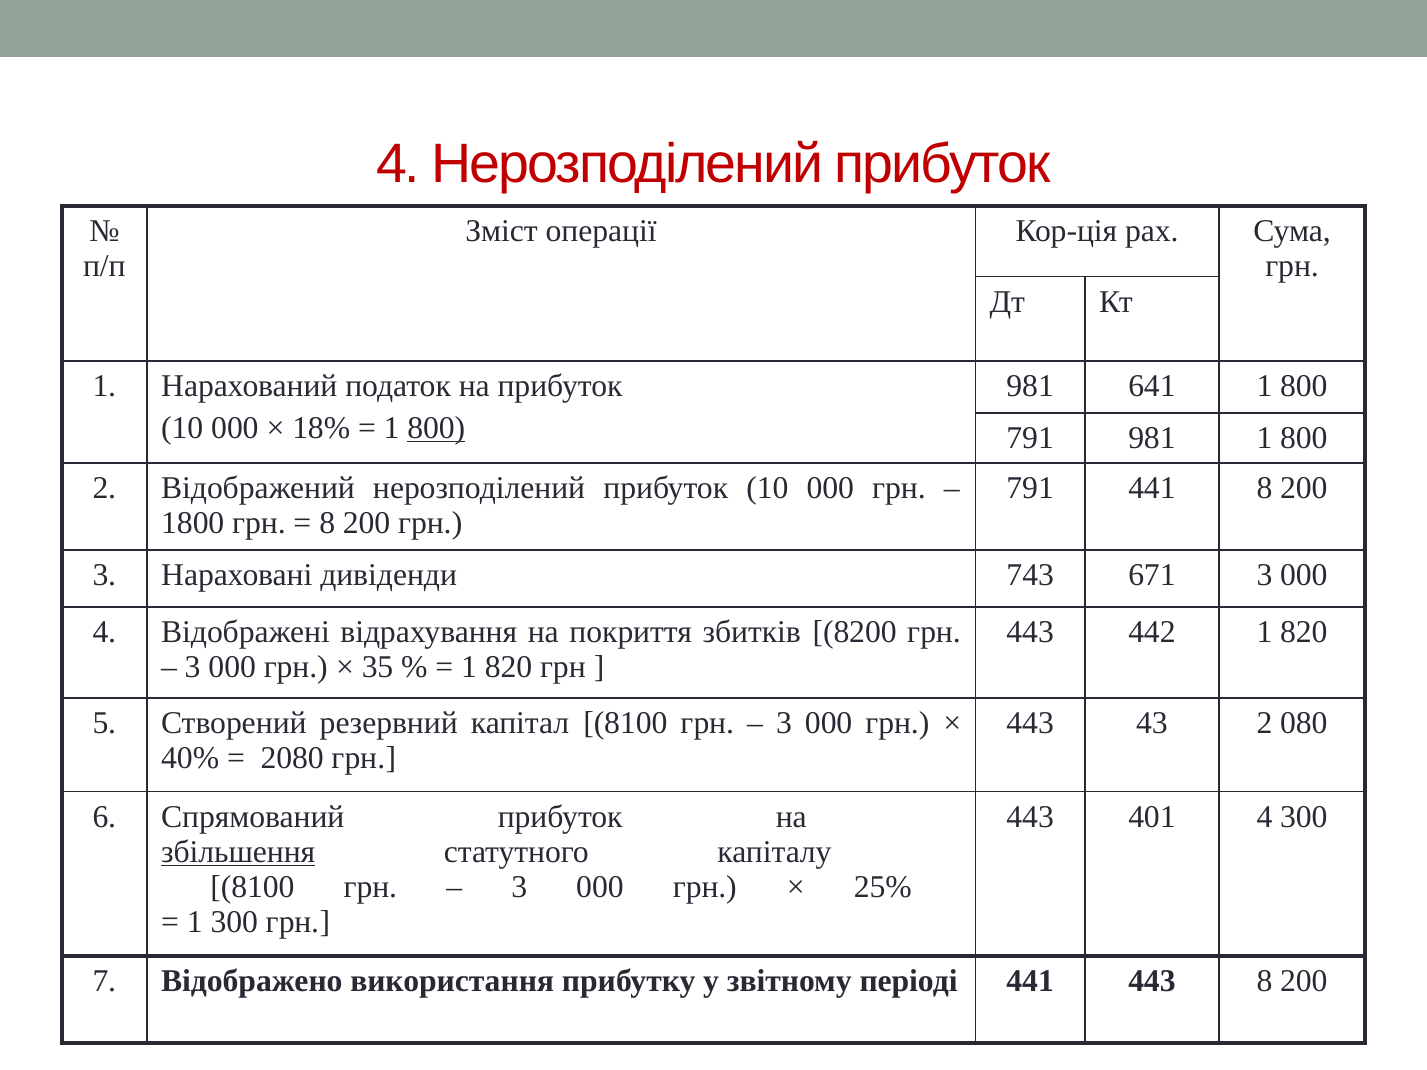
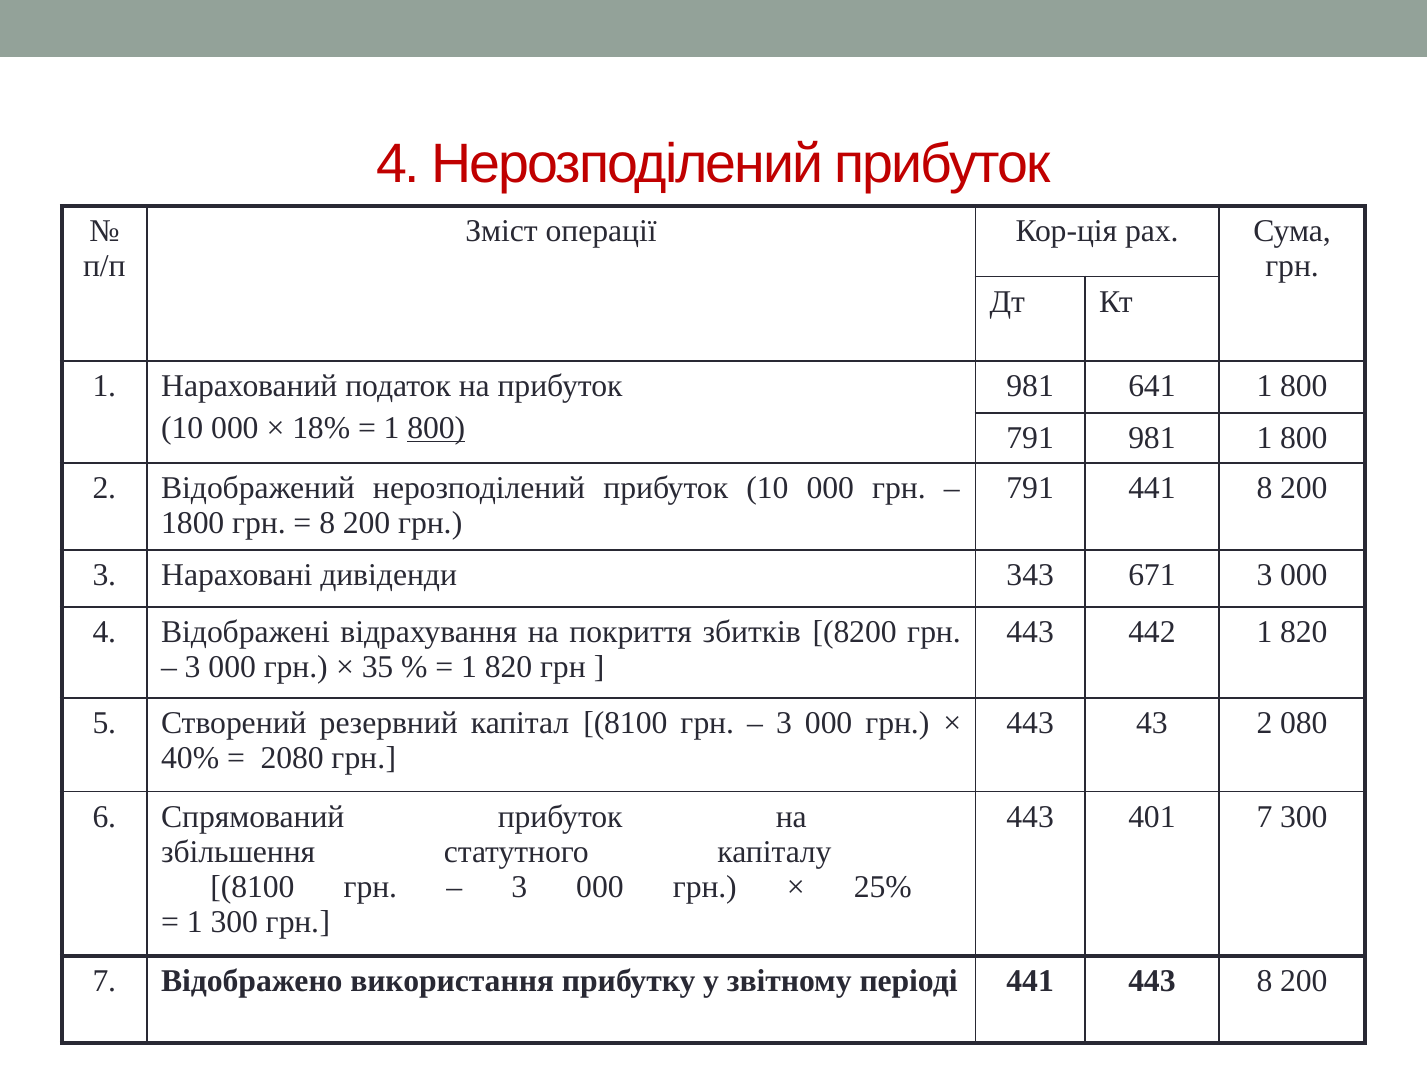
743: 743 -> 343
401 4: 4 -> 7
збільшення underline: present -> none
